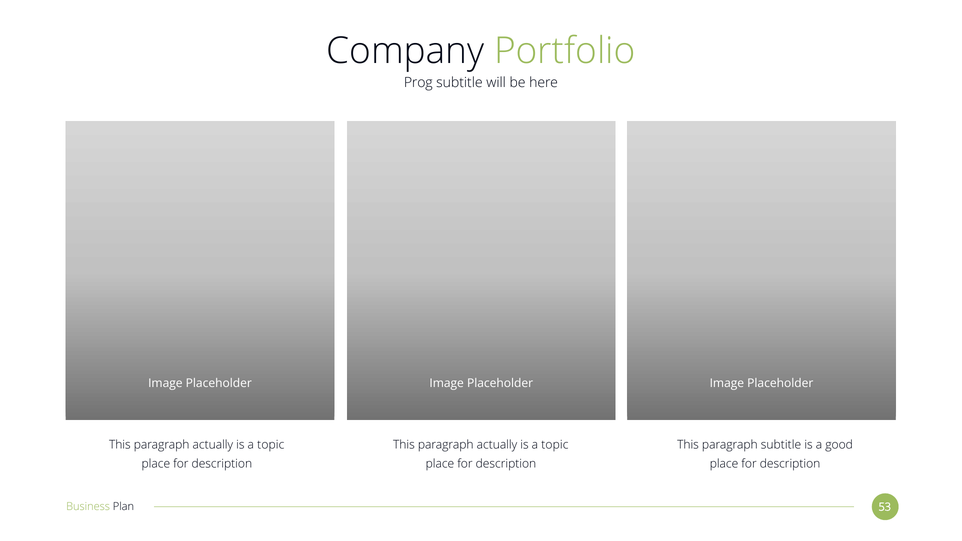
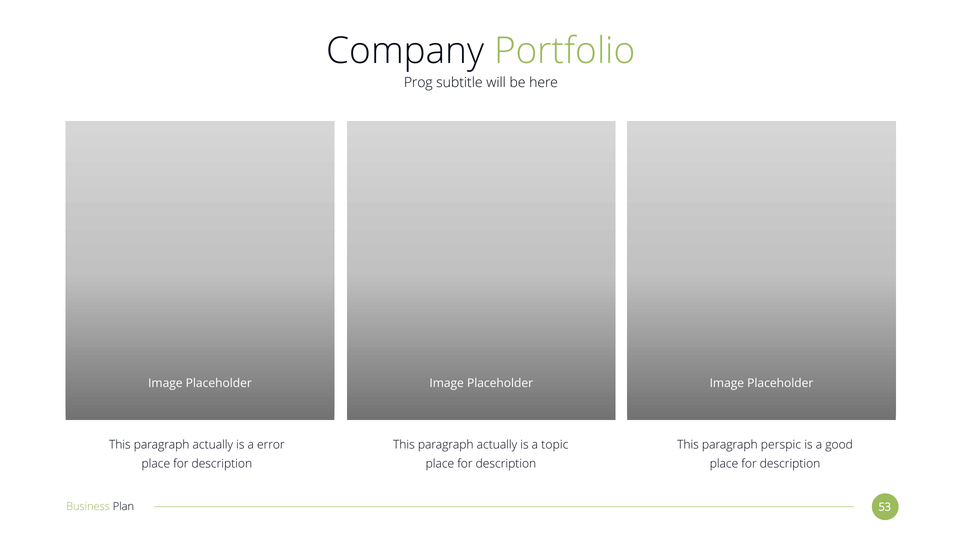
topic at (271, 445): topic -> error
paragraph subtitle: subtitle -> perspic
